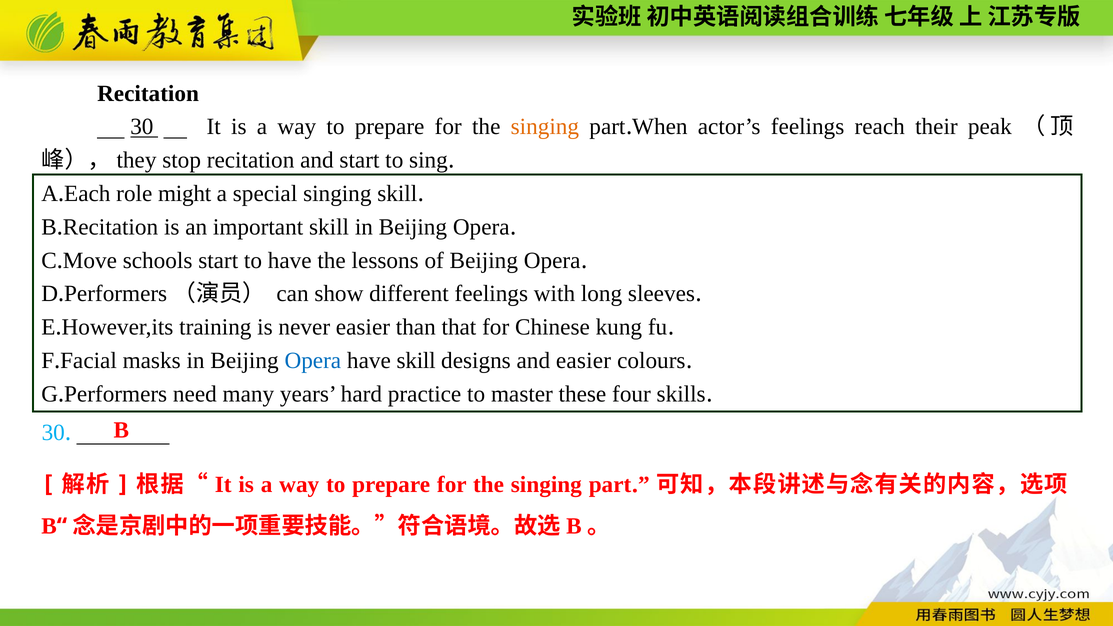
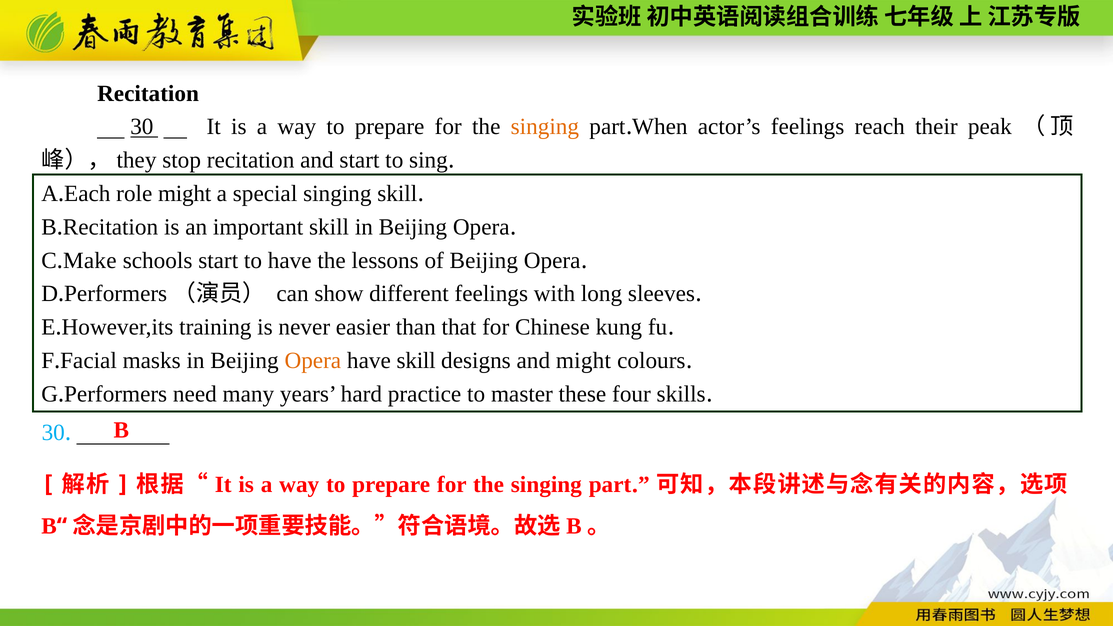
Move: Move -> Make
Opera at (313, 361) colour: blue -> orange
and easier: easier -> might
